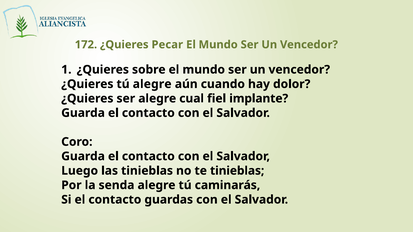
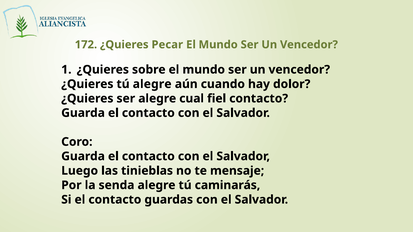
fiel implante: implante -> contacto
te tinieblas: tinieblas -> mensaje
